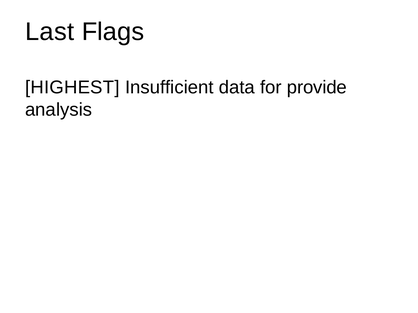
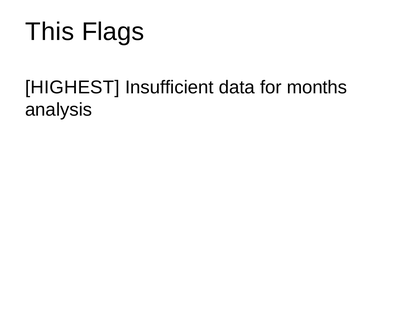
Last: Last -> This
provide: provide -> months
